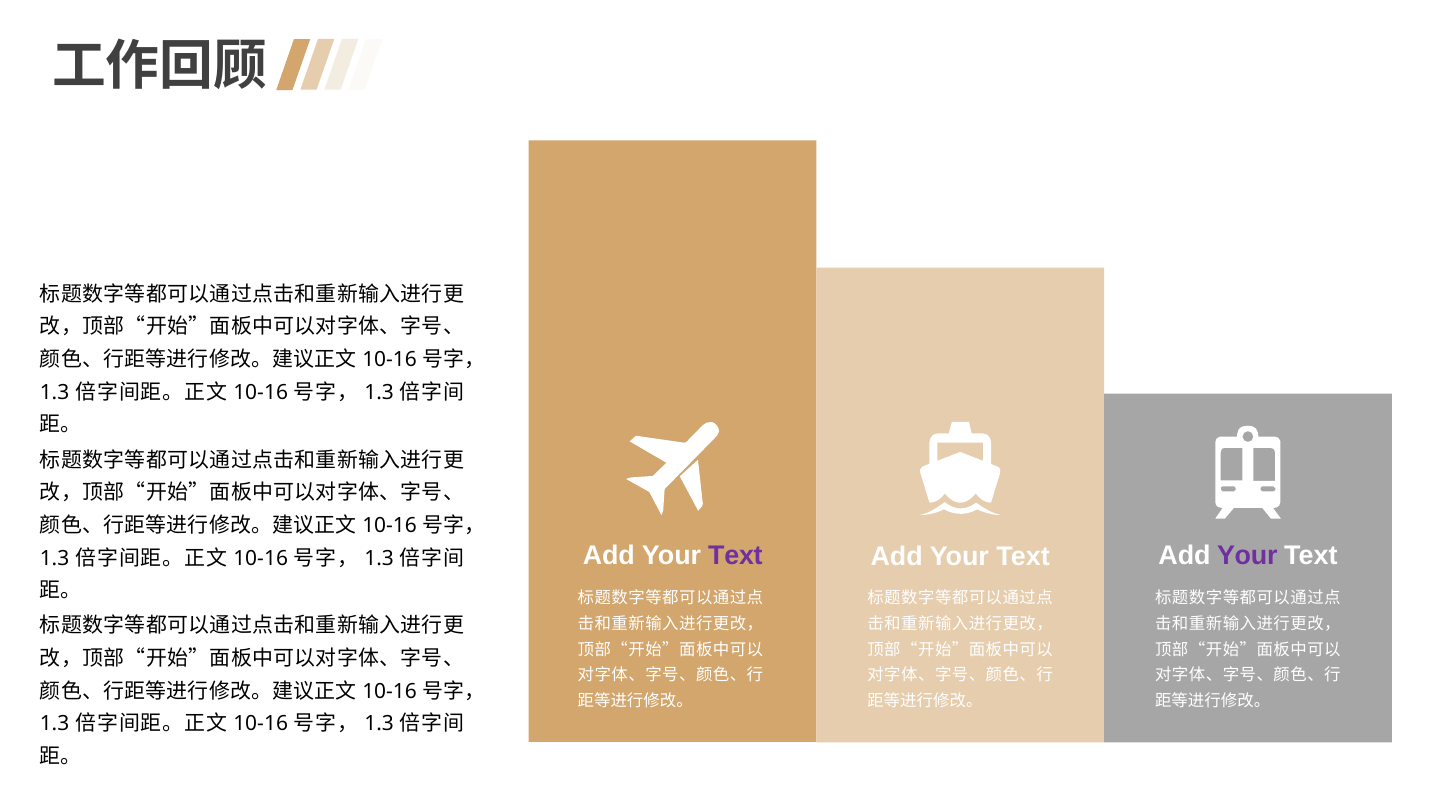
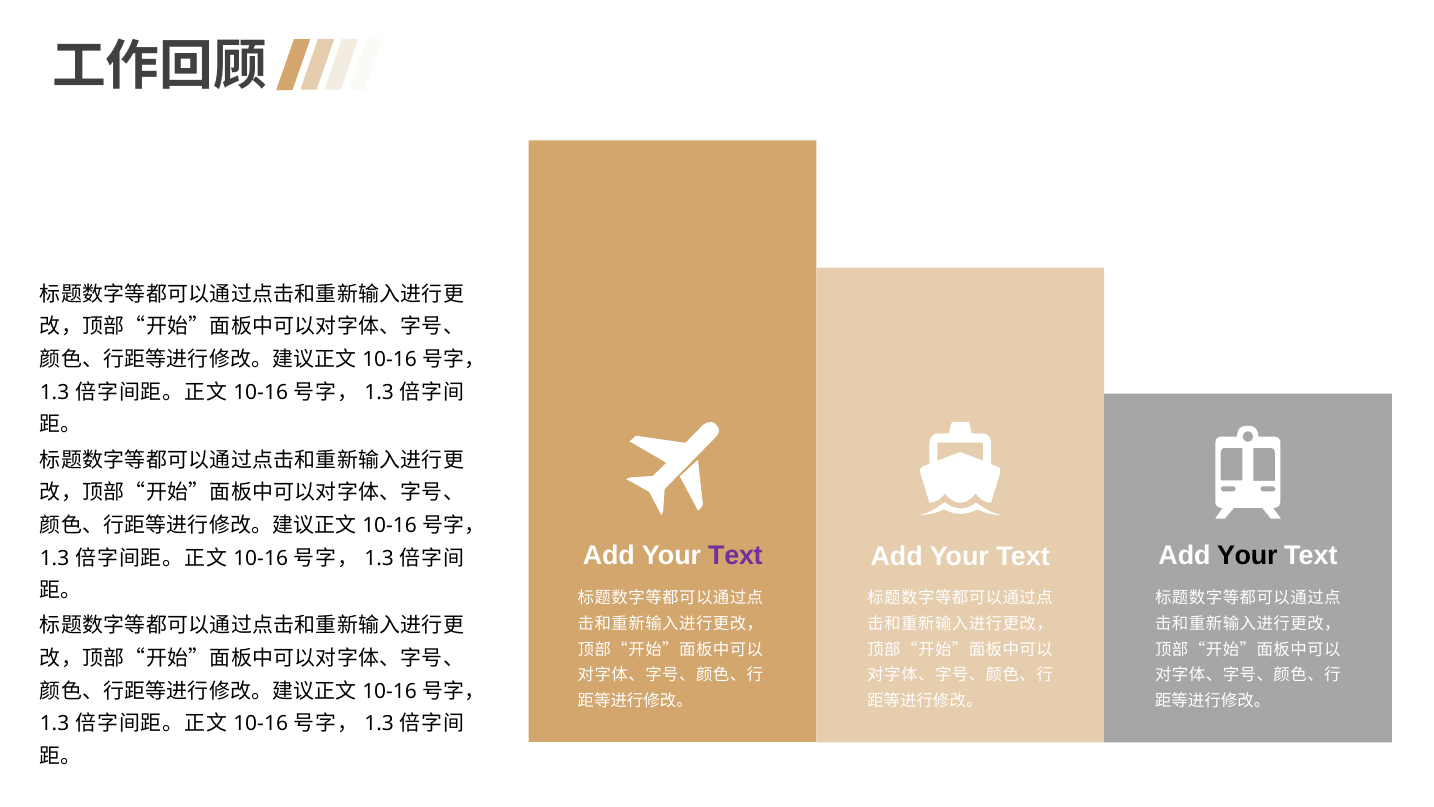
Your at (1247, 556) colour: purple -> black
